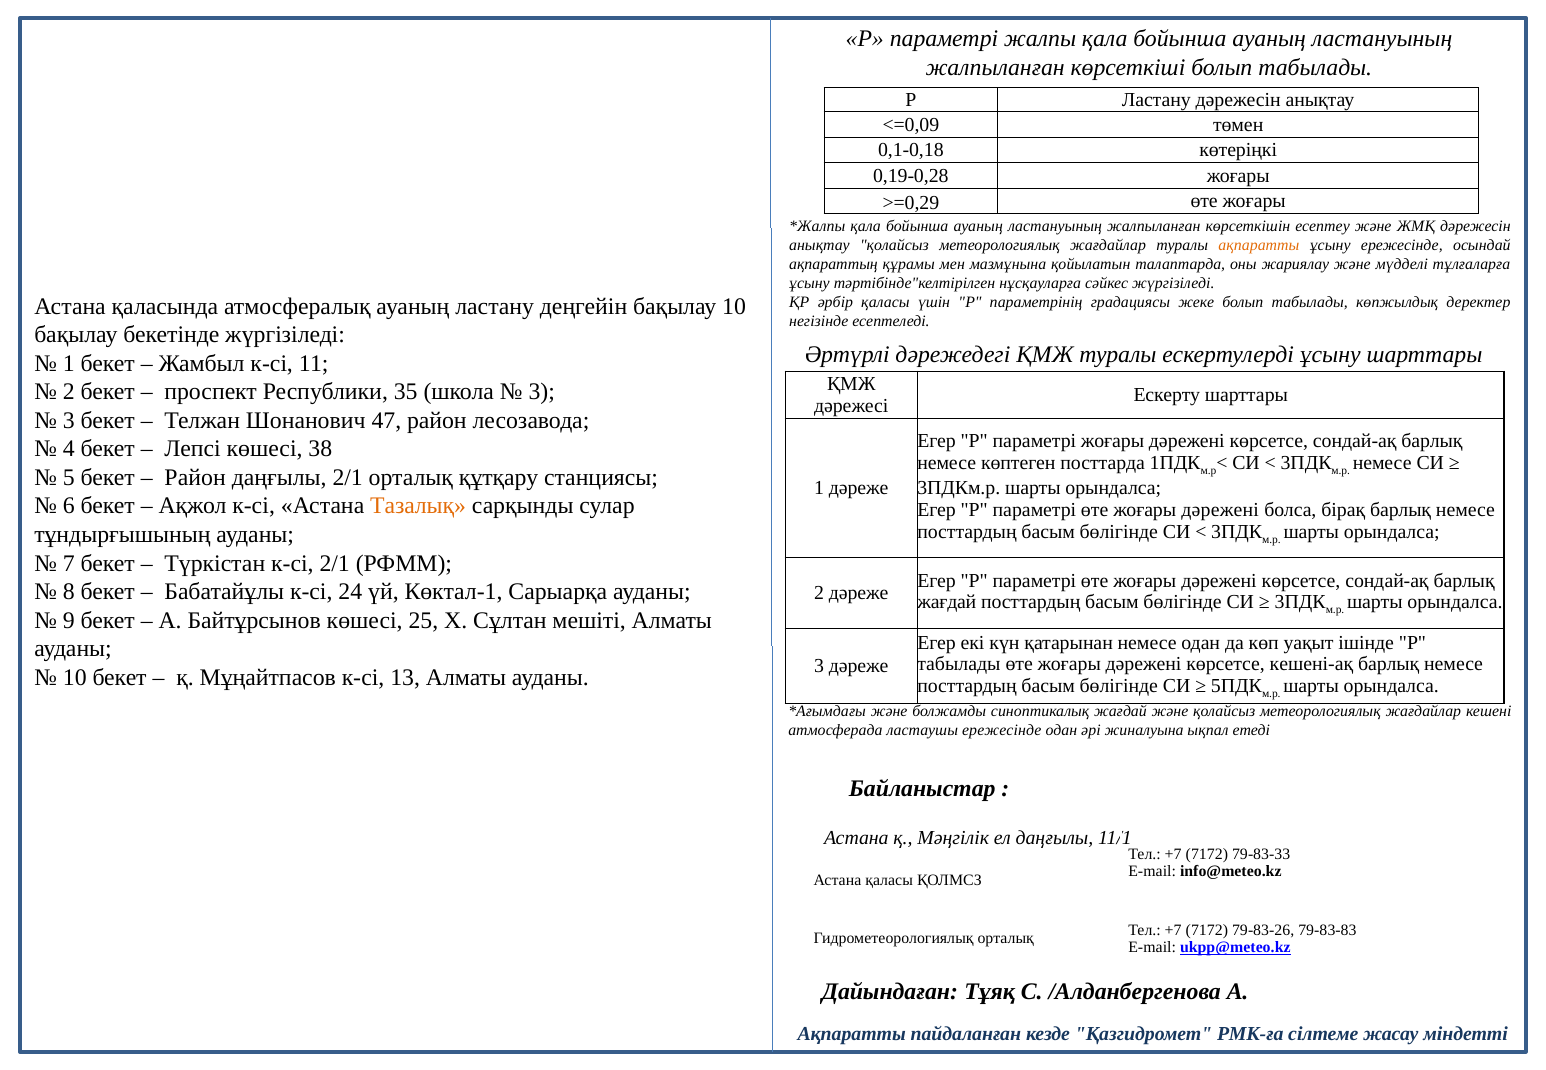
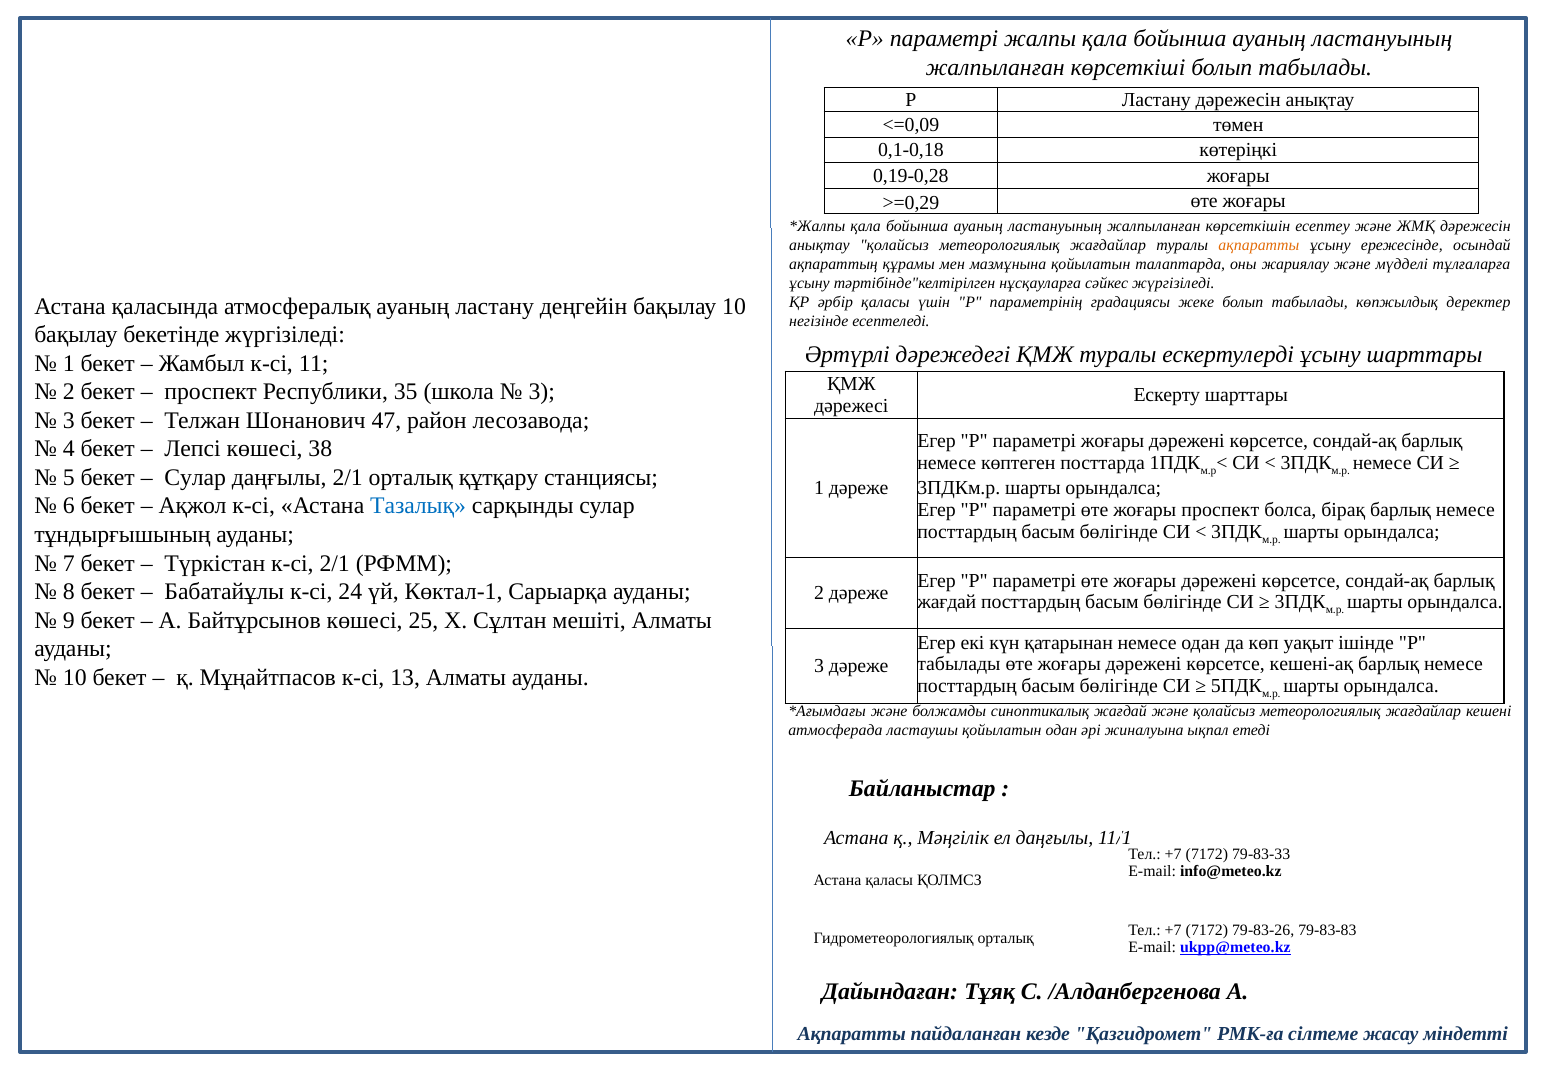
Район at (195, 478): Район -> Сулар
Тазалық colour: orange -> blue
дәрежені at (1220, 510): дәрежені -> проспект
ластаушы ережесінде: ережесінде -> қойылатын
